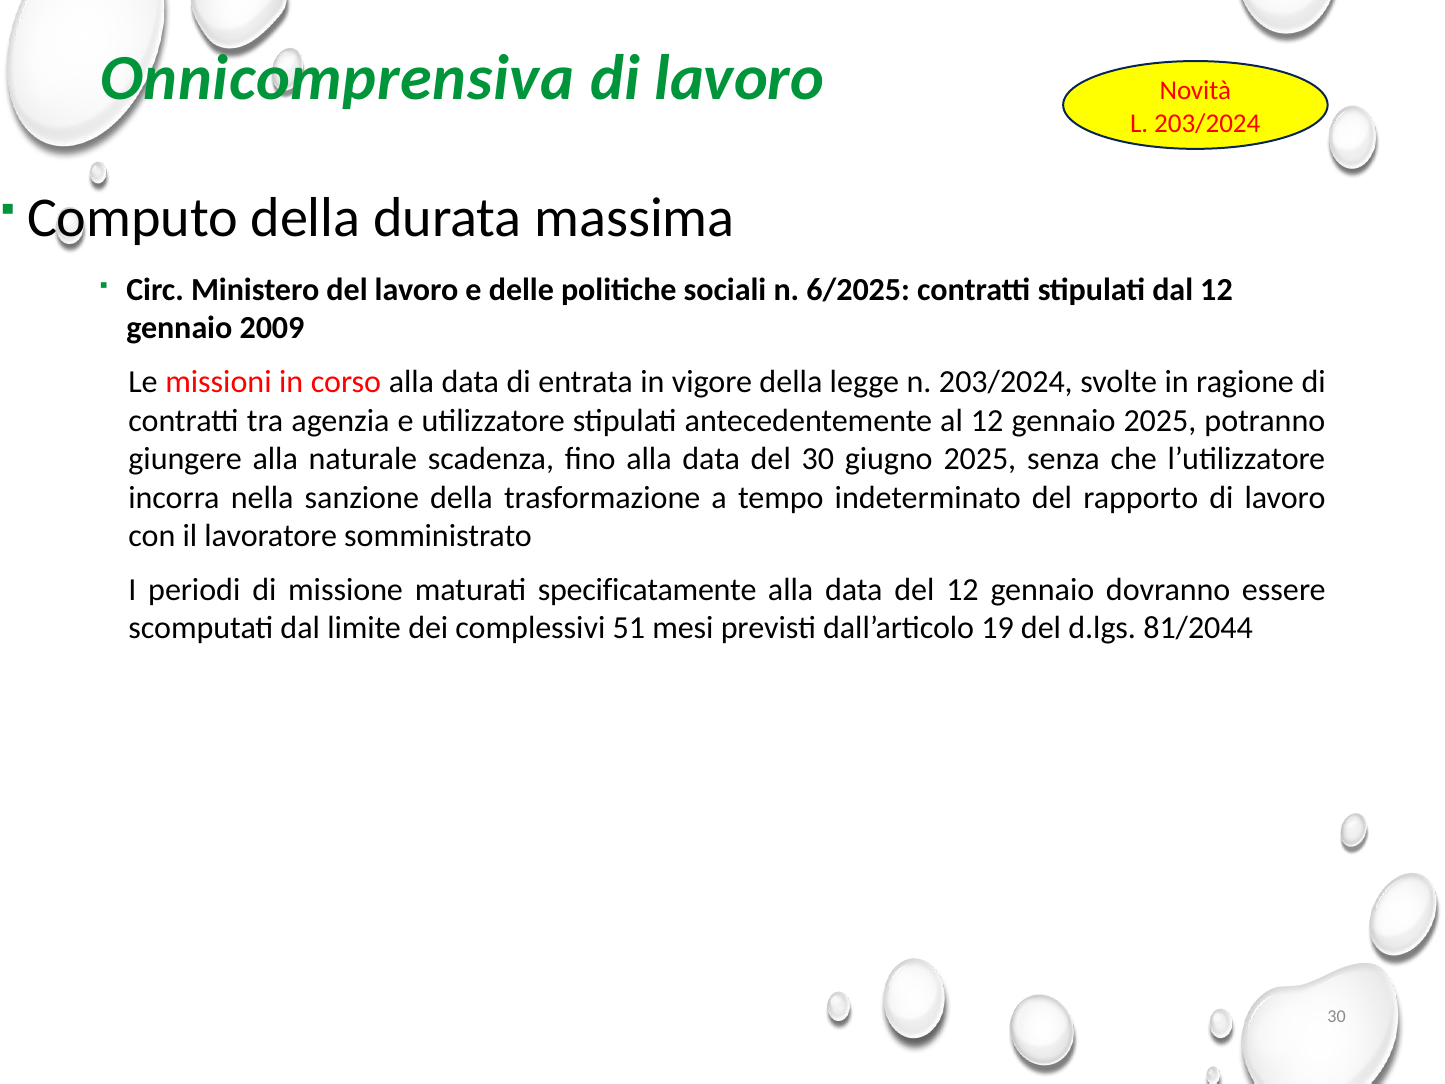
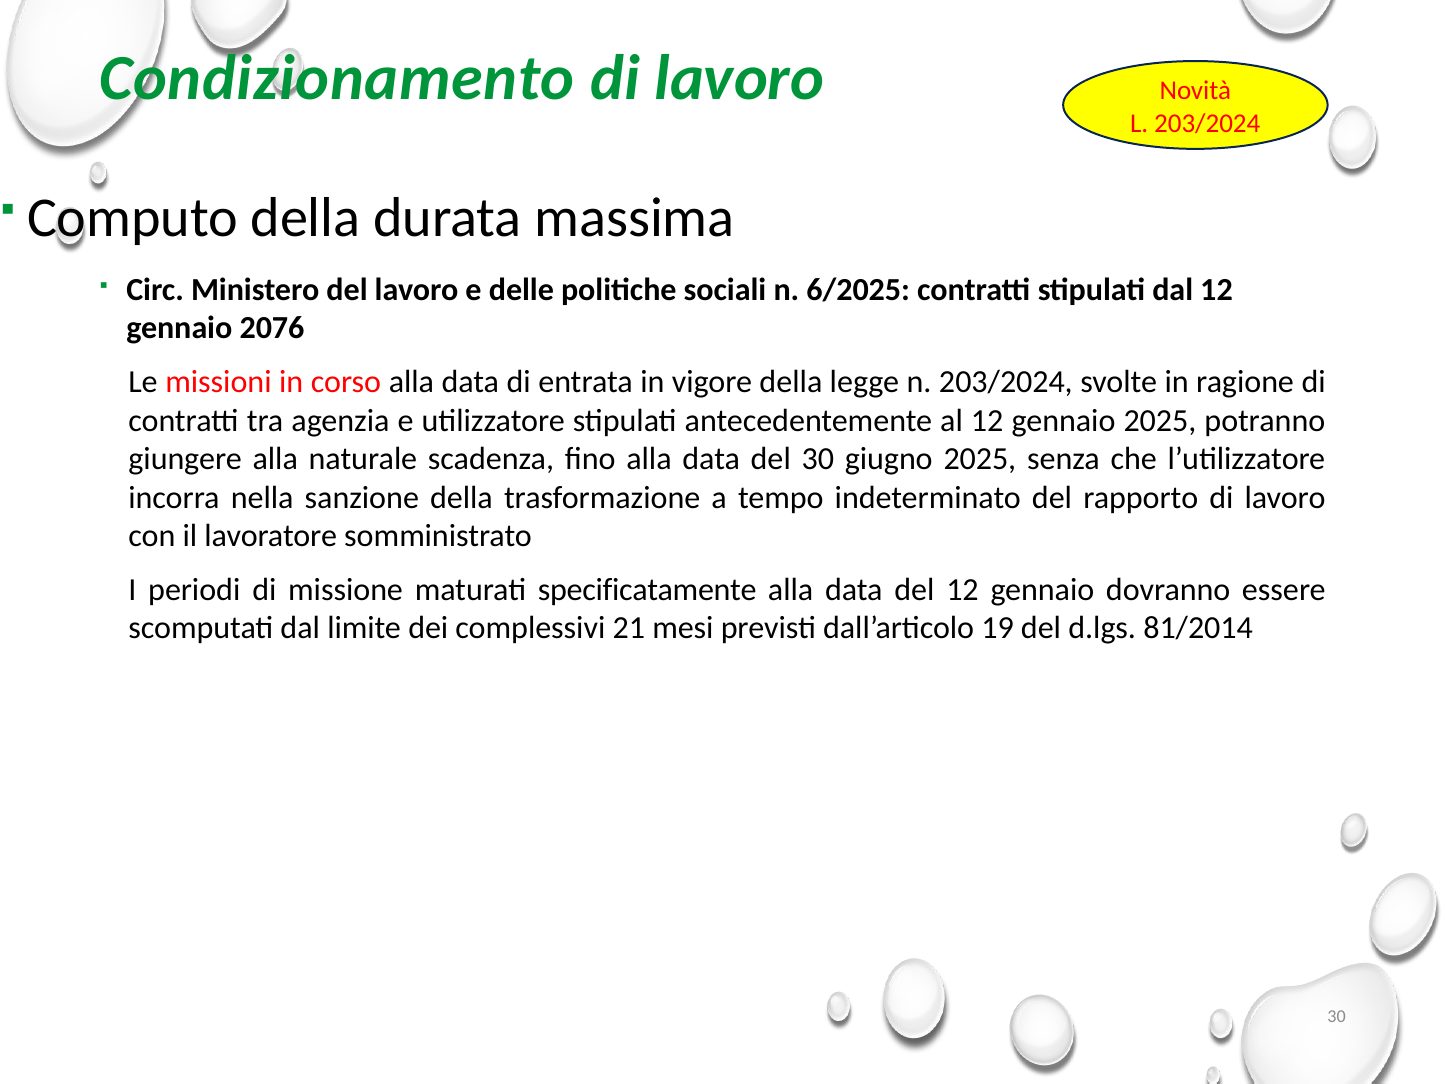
Onnicomprensiva: Onnicomprensiva -> Condizionamento
2009: 2009 -> 2076
51: 51 -> 21
81/2044: 81/2044 -> 81/2014
